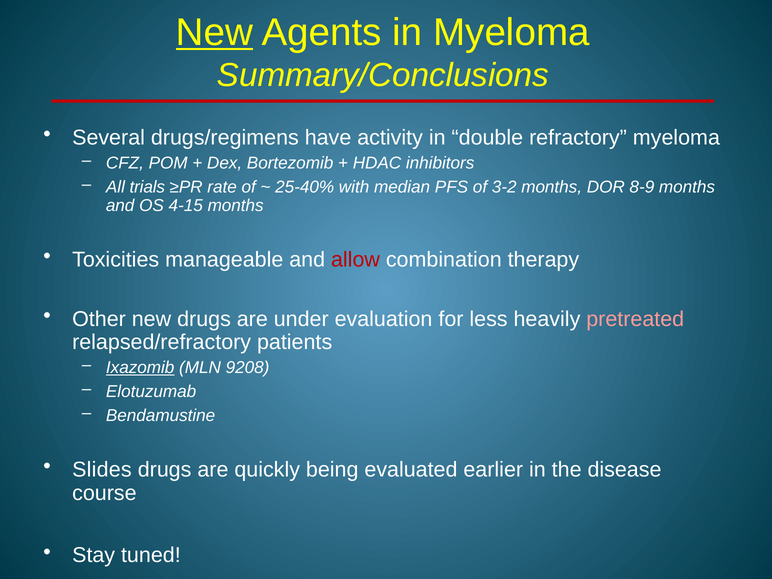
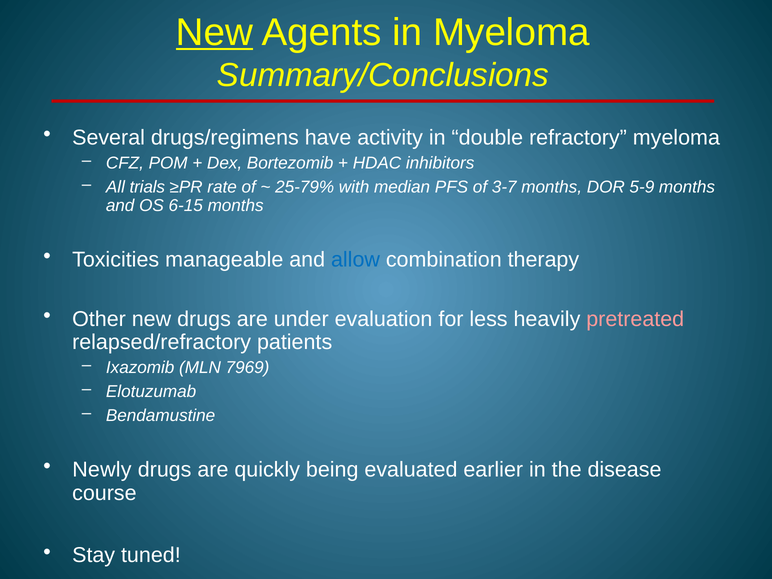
25-40%: 25-40% -> 25-79%
3-2: 3-2 -> 3-7
8-9: 8-9 -> 5-9
4-15: 4-15 -> 6-15
allow colour: red -> blue
Ixazomib underline: present -> none
9208: 9208 -> 7969
Slides: Slides -> Newly
